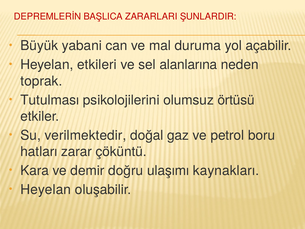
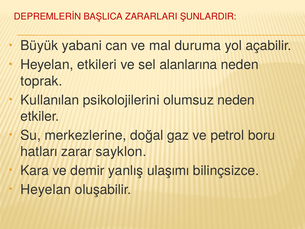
Tutulması: Tutulması -> Kullanılan
olumsuz örtüsü: örtüsü -> neden
verilmektedir: verilmektedir -> merkezlerine
çöküntü: çöküntü -> sayklon
doğru: doğru -> yanlış
kaynakları: kaynakları -> bilinçsizce
